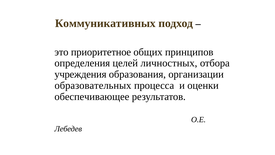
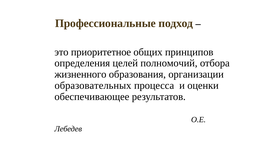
Коммуникативных: Коммуникативных -> Профессиональные
личностных: личностных -> полномочий
учреждения: учреждения -> жизненного
